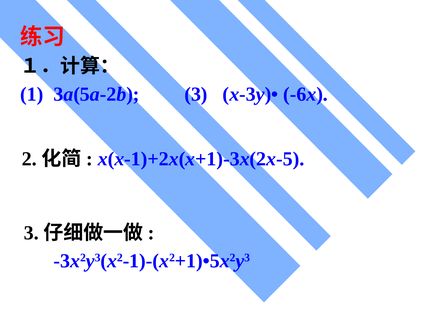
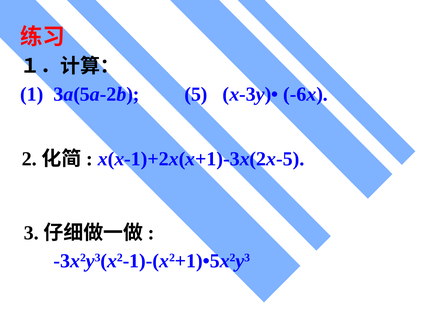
3a(5a-2b 3: 3 -> 5
